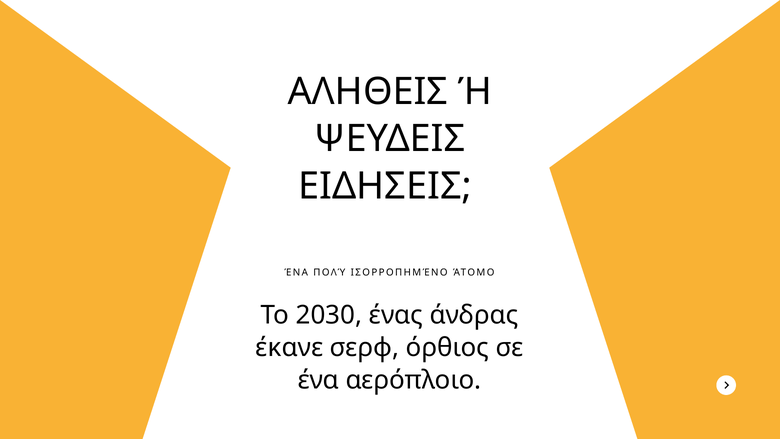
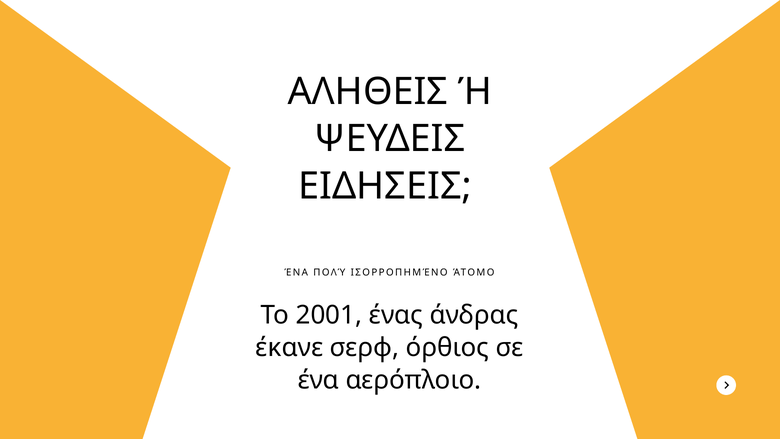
2030: 2030 -> 2001
